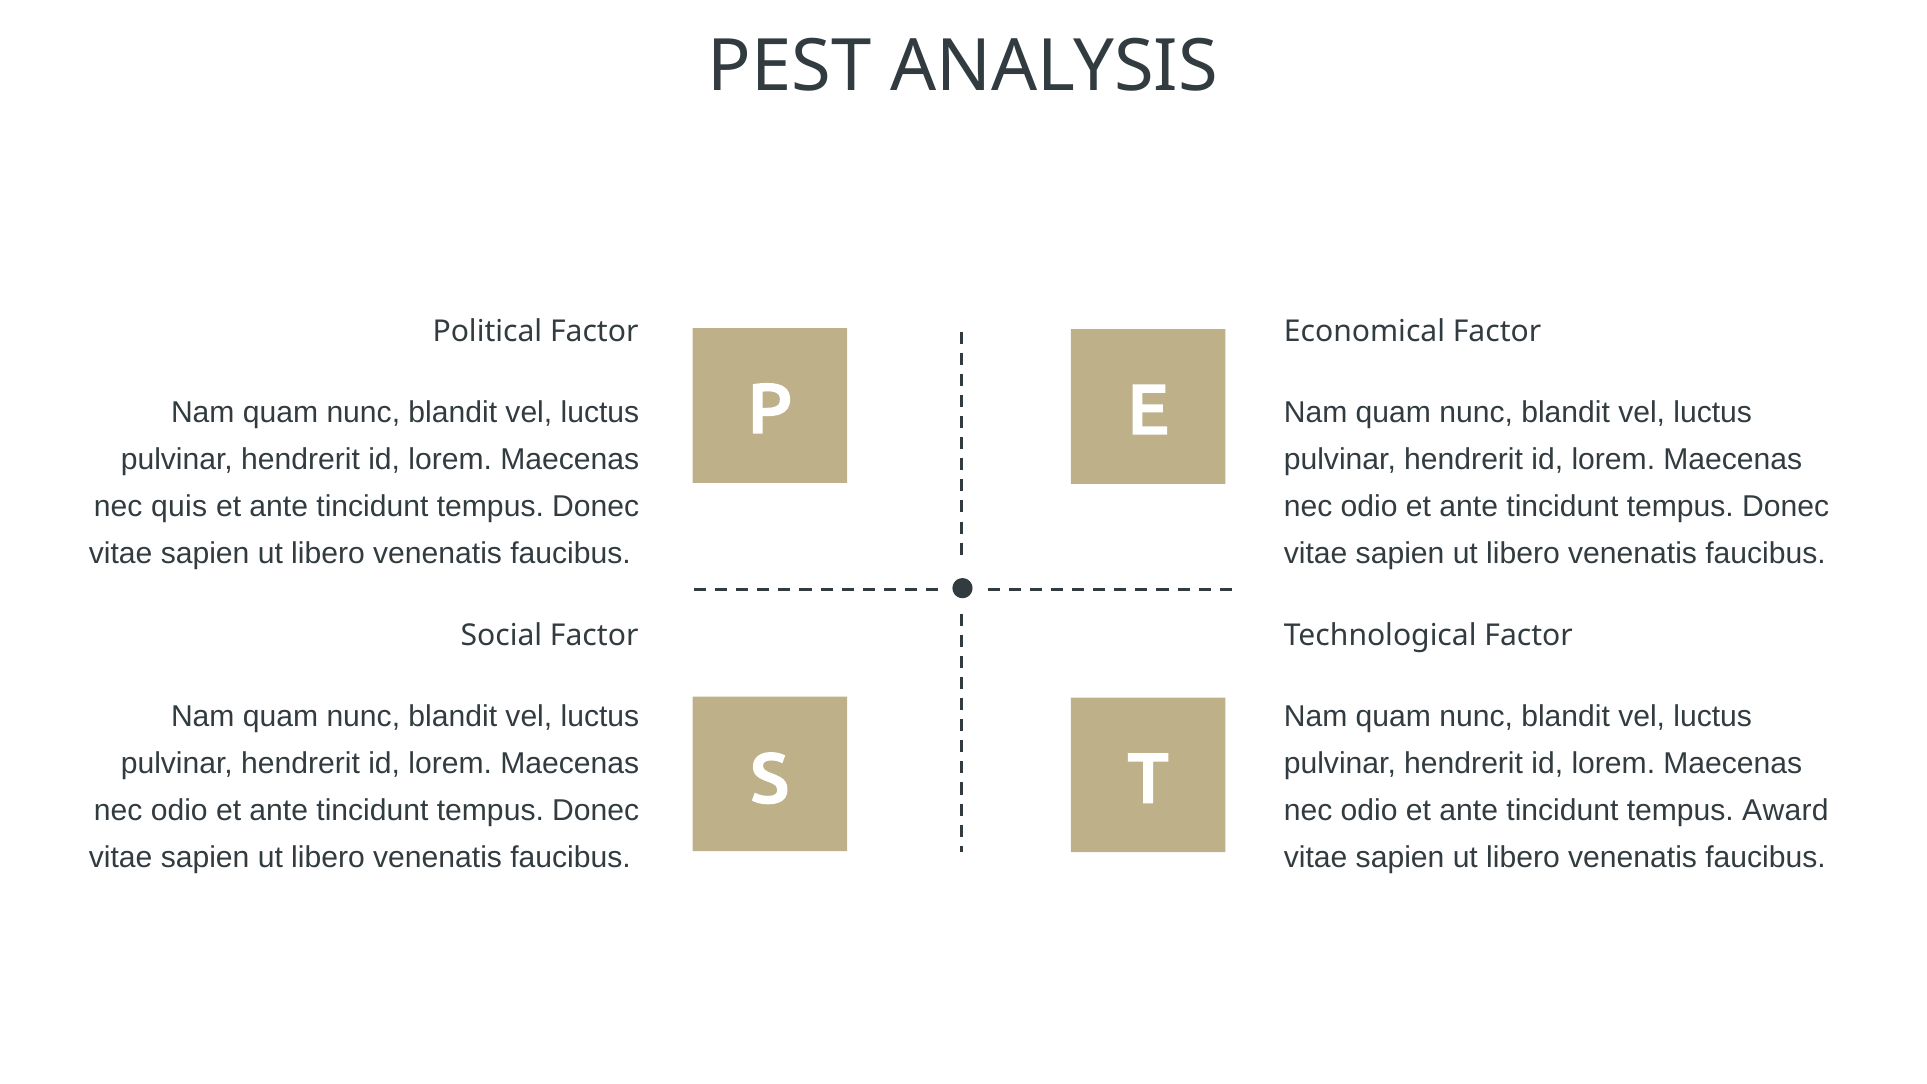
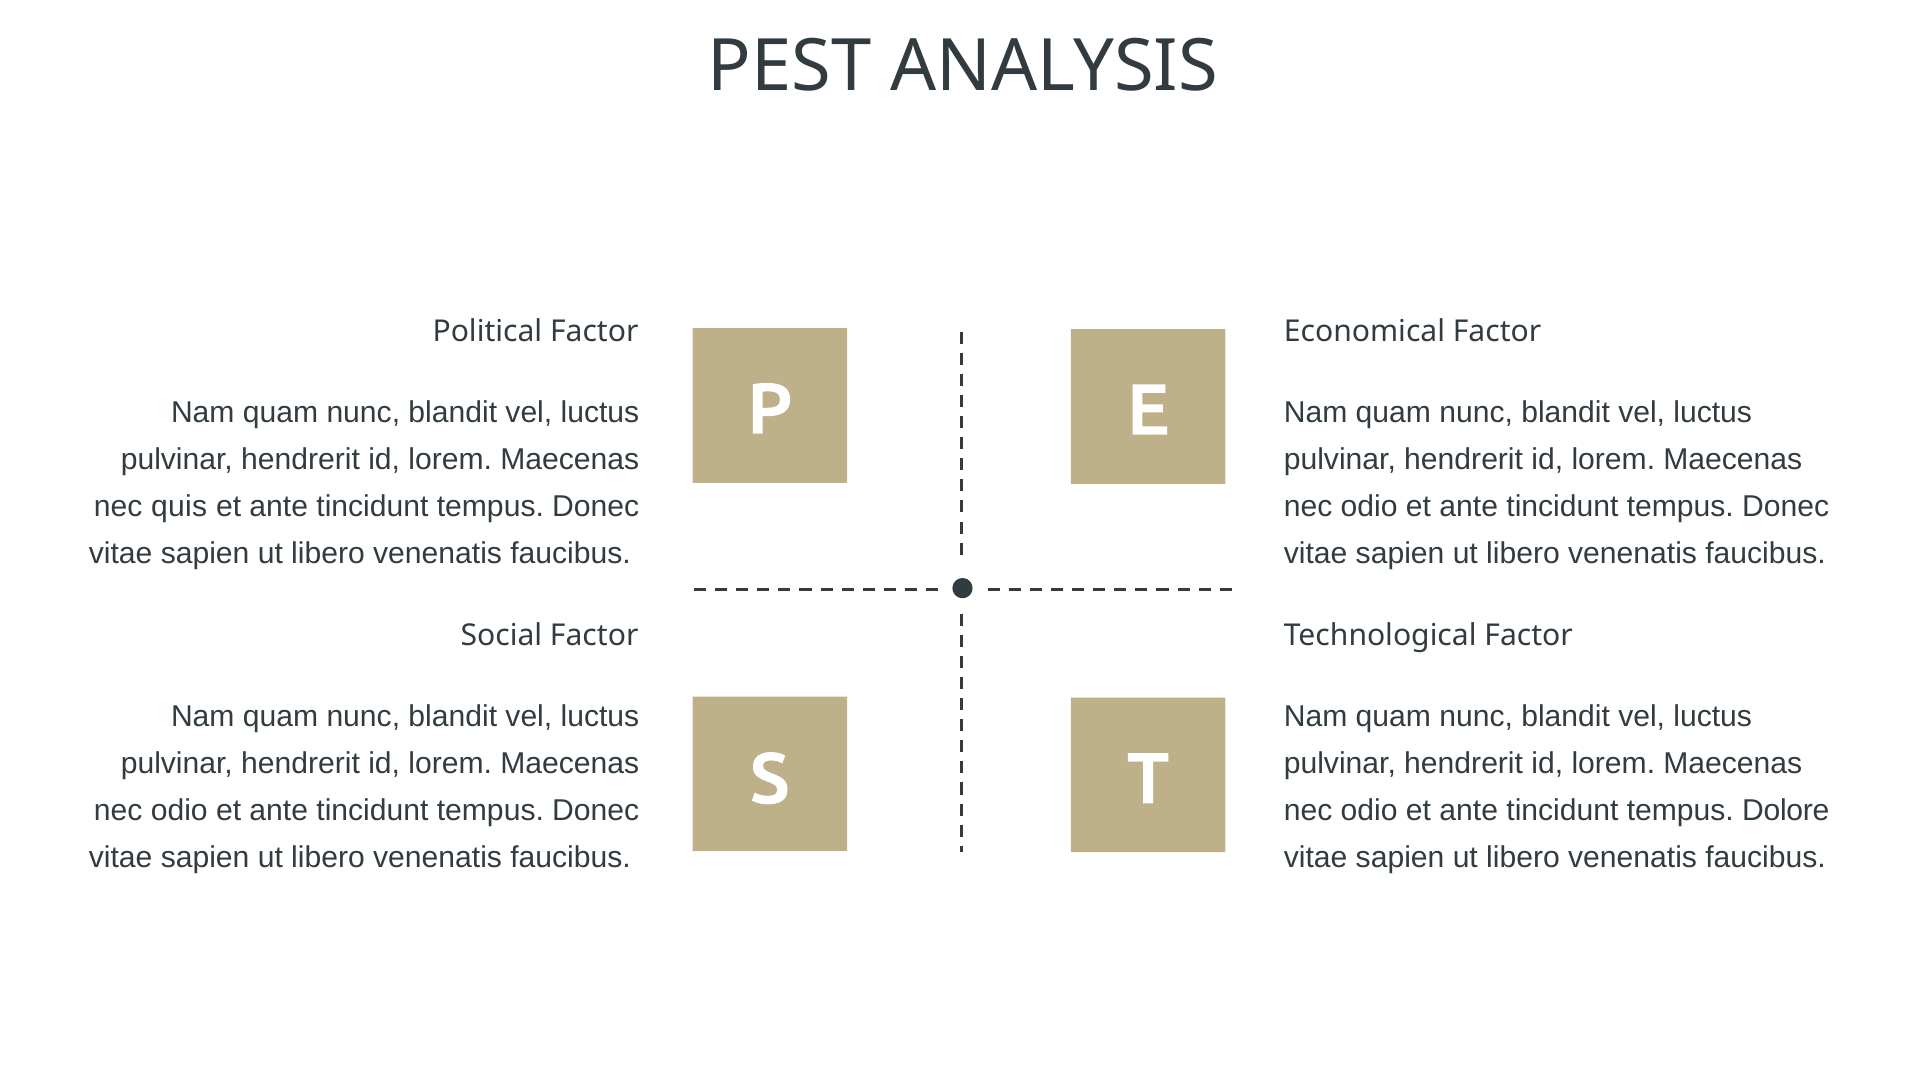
Award: Award -> Dolore
